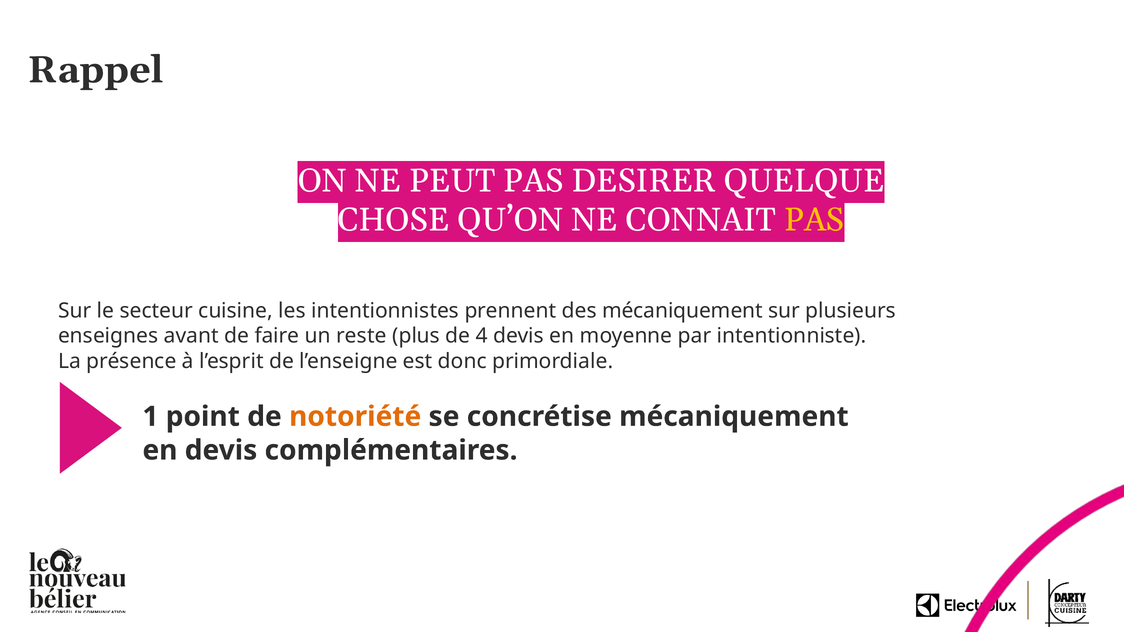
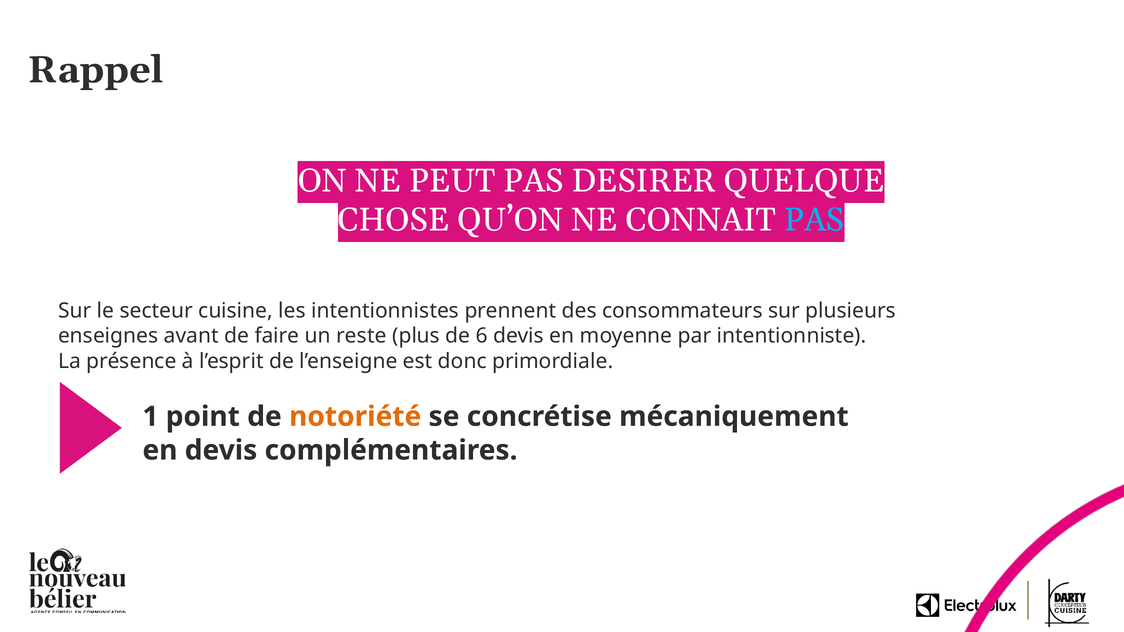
PAS at (814, 220) colour: yellow -> light blue
des mécaniquement: mécaniquement -> consommateurs
4: 4 -> 6
